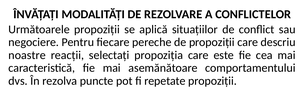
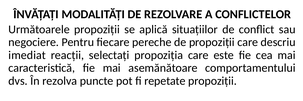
noastre: noastre -> imediat
